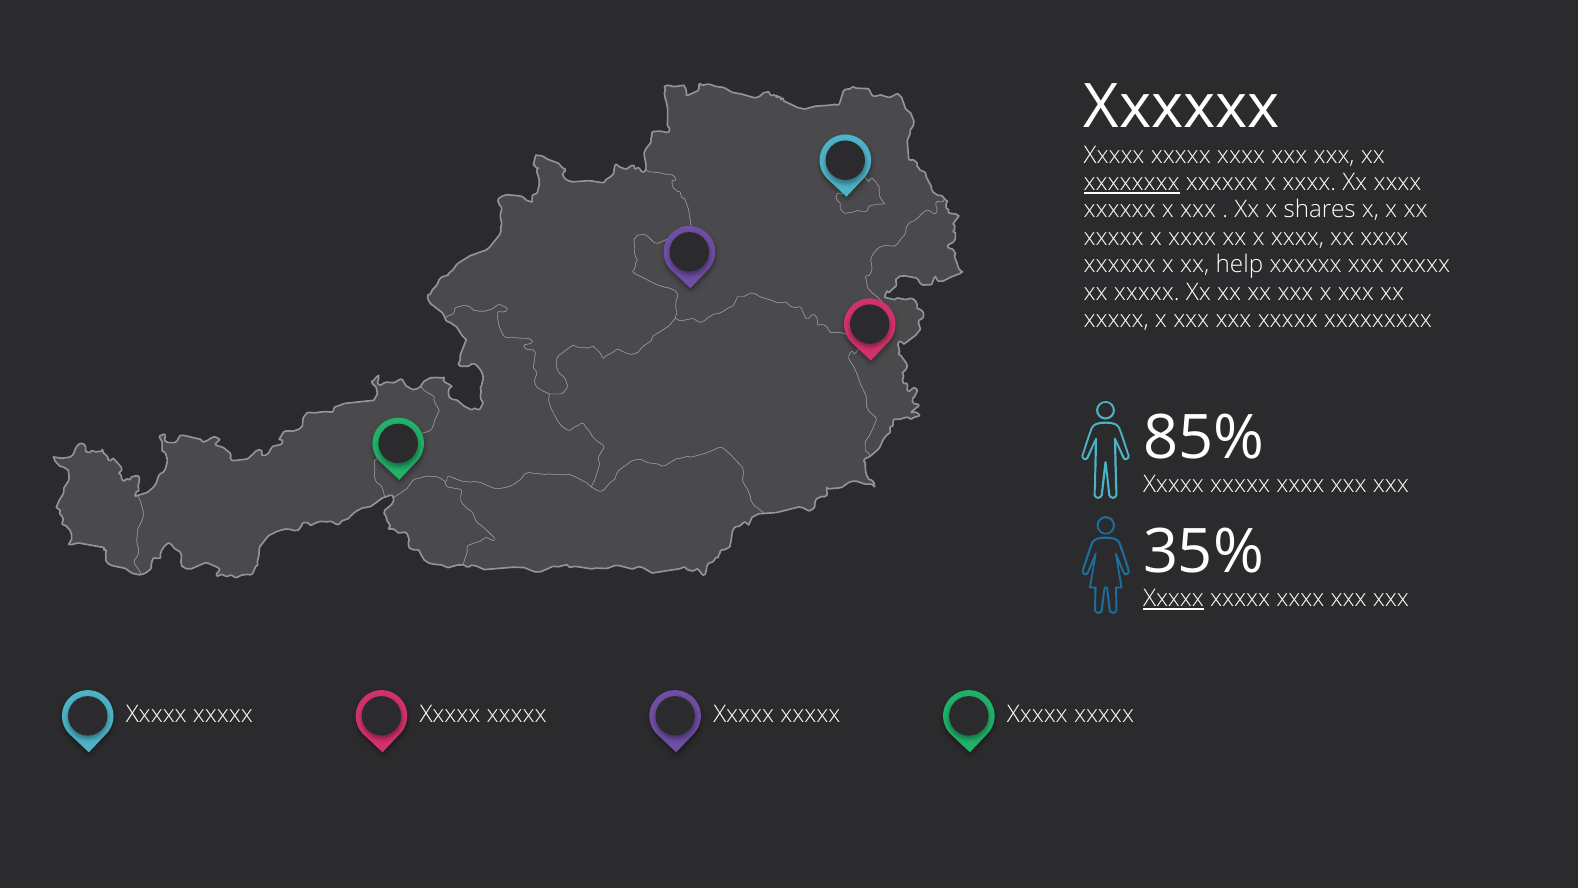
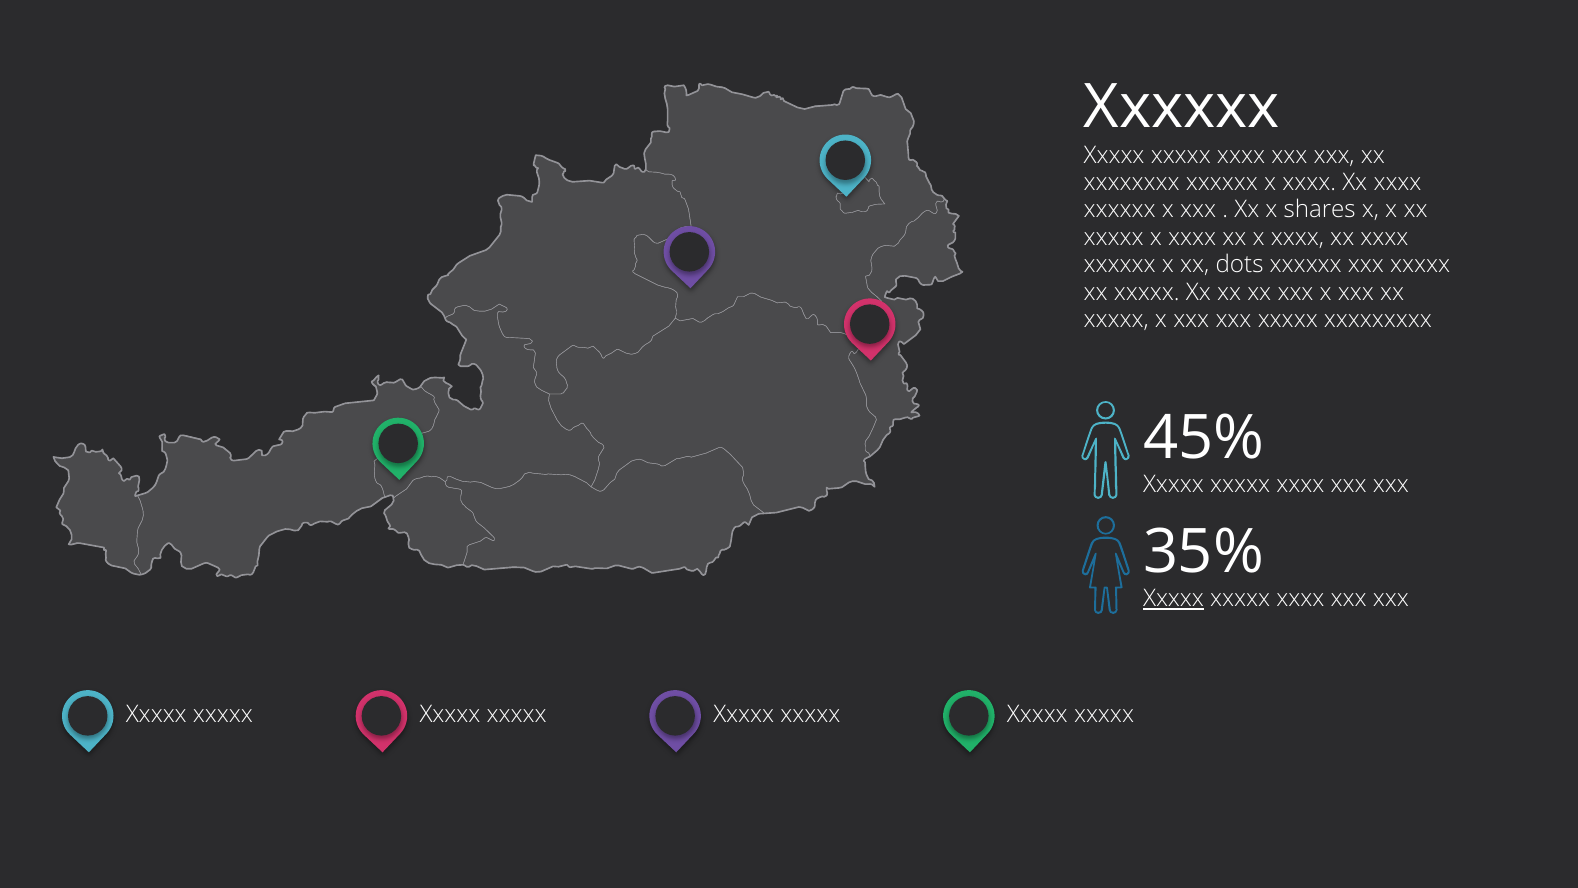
xxxxxxxx underline: present -> none
help: help -> dots
85%: 85% -> 45%
